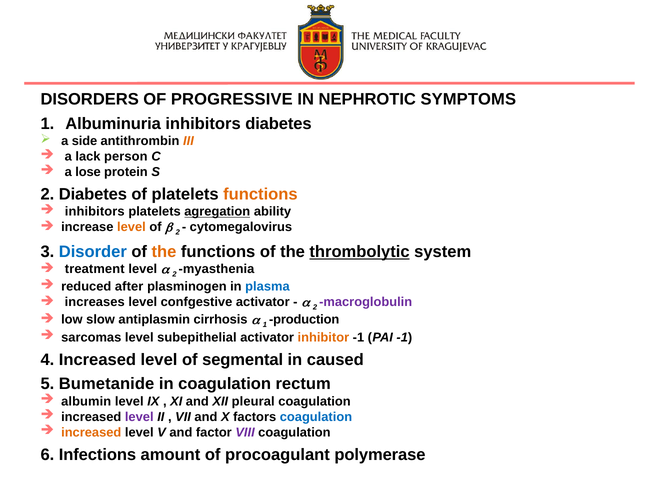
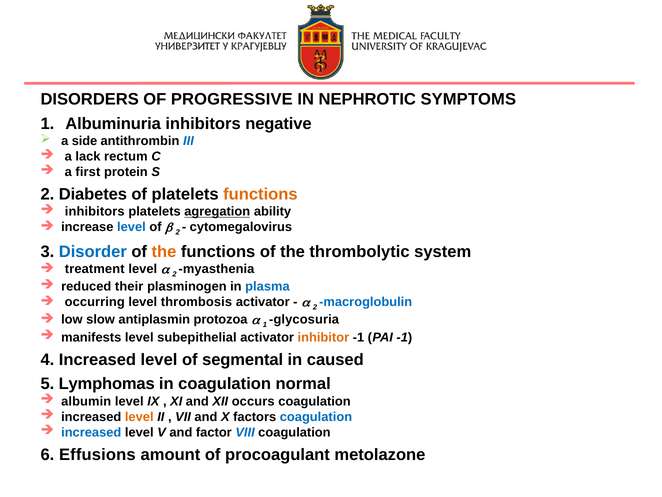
inhibitors diabetes: diabetes -> negative
III colour: orange -> blue
person: person -> rectum
lose: lose -> first
level at (131, 227) colour: orange -> blue
thrombolytic underline: present -> none
after: after -> their
increases: increases -> occurring
confgestive: confgestive -> thrombosis
macroglobulin colour: purple -> blue
cirrhosis: cirrhosis -> protozoa
production: production -> glycosuria
sarcomas: sarcomas -> manifests
Bumetanide: Bumetanide -> Lymphomas
rectum: rectum -> normal
pleural: pleural -> occurs
level at (139, 416) colour: purple -> orange
increased at (91, 432) colour: orange -> blue
VIII colour: purple -> blue
Infections: Infections -> Effusions
polymerase: polymerase -> metolazone
